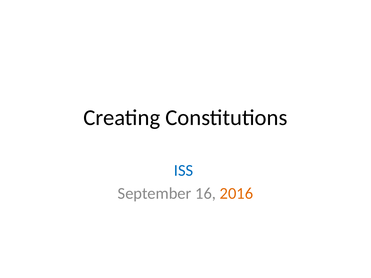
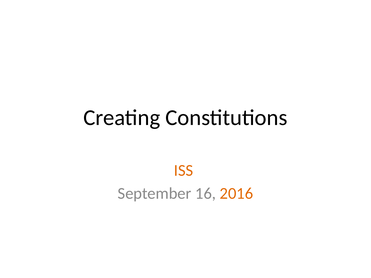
ISS colour: blue -> orange
